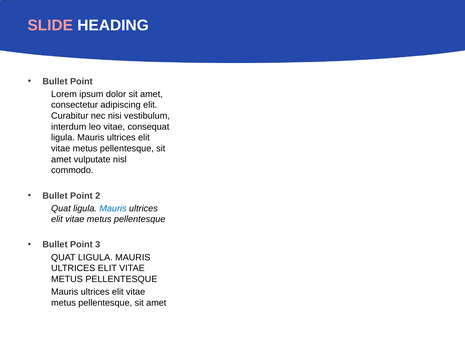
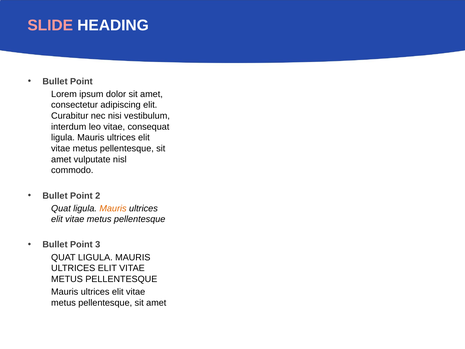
Mauris at (113, 208) colour: blue -> orange
